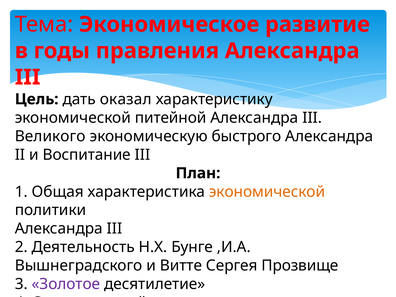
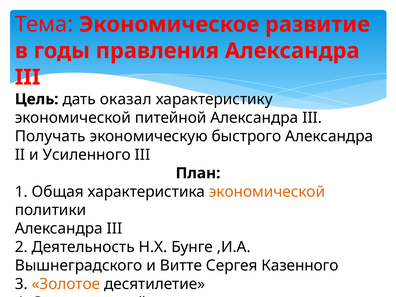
Великого: Великого -> Получать
Воспитание: Воспитание -> Усиленного
Прозвище: Прозвище -> Казенного
Золотое colour: purple -> orange
